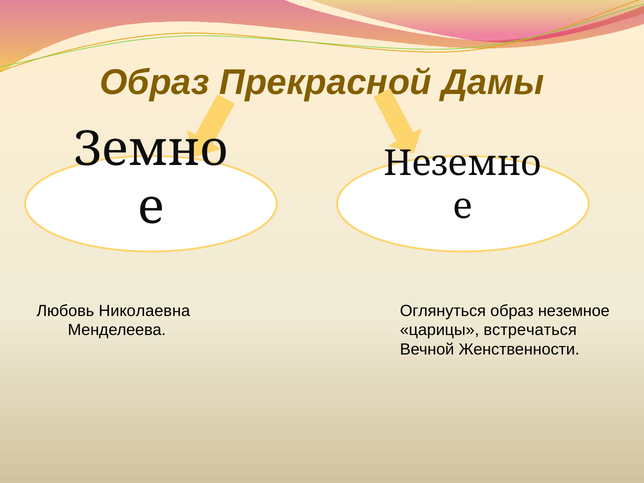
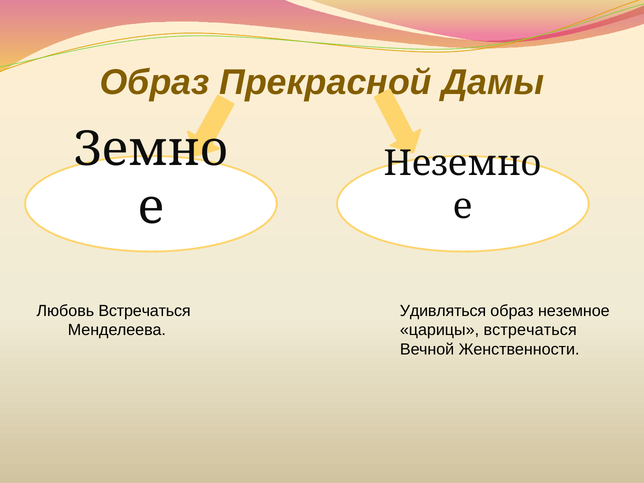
Любовь Николаевна: Николаевна -> Встречаться
Оглянуться: Оглянуться -> Удивляться
